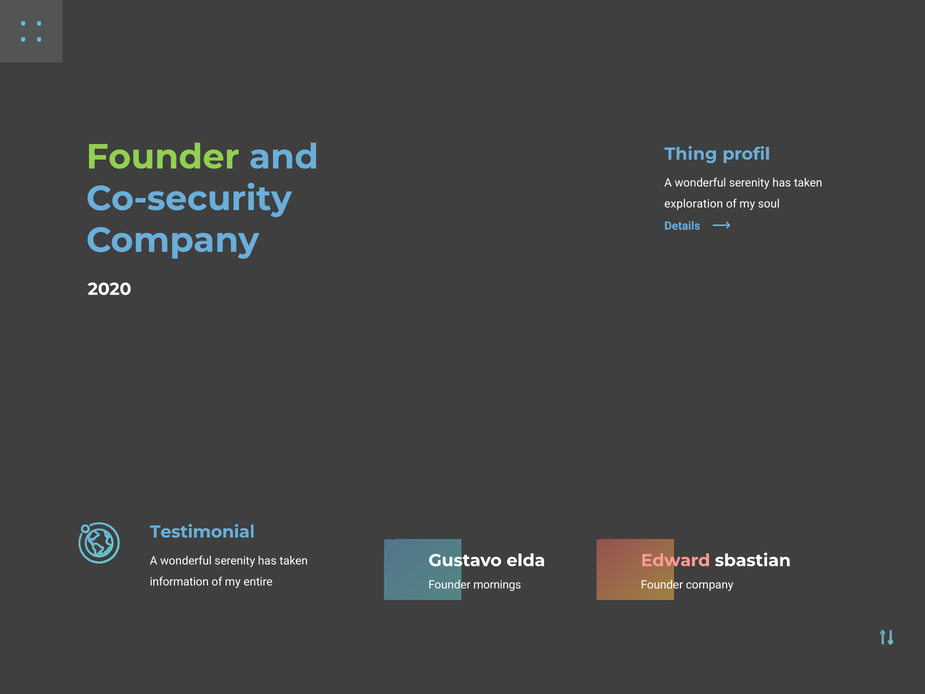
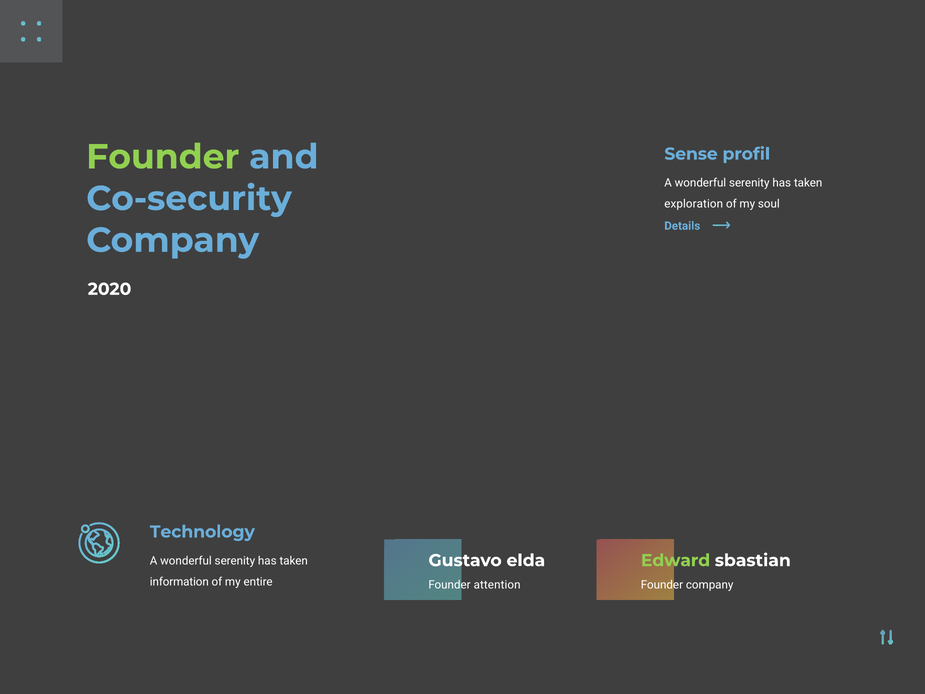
Thing: Thing -> Sense
Testimonial: Testimonial -> Technology
Edward colour: pink -> light green
mornings: mornings -> attention
